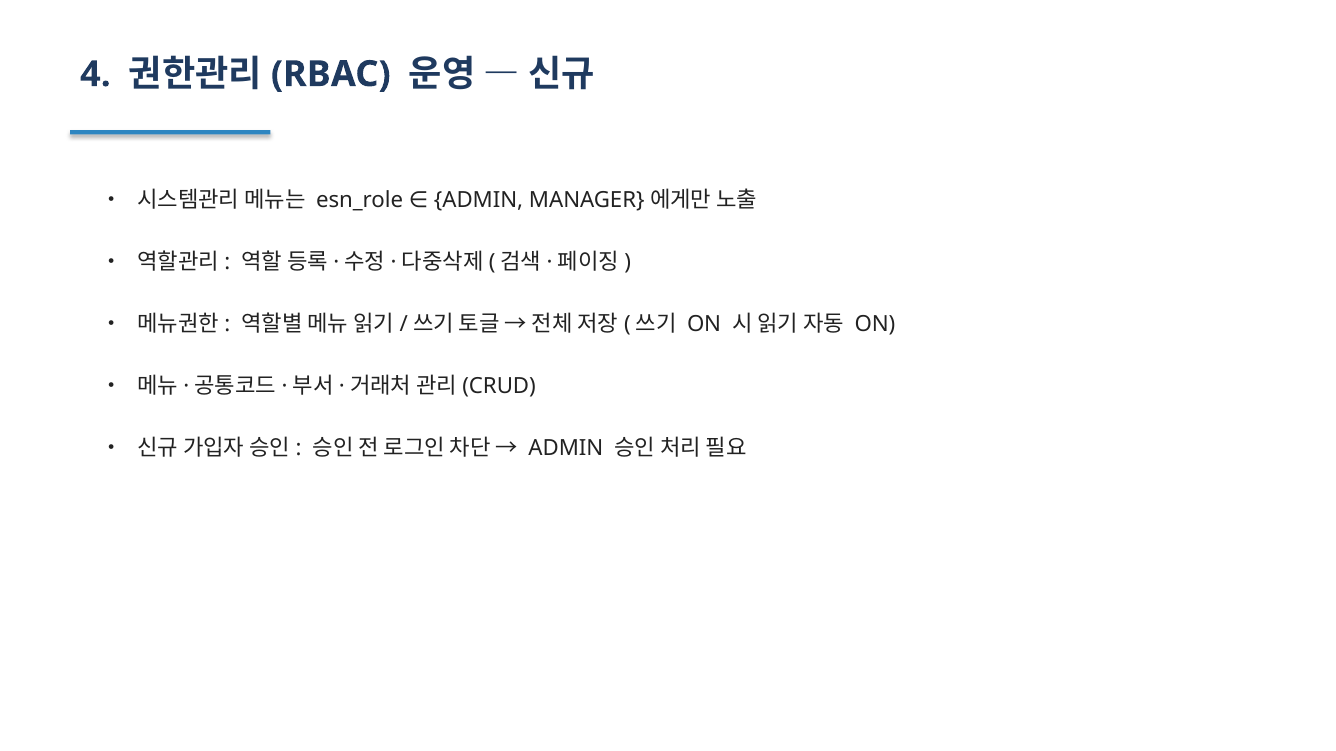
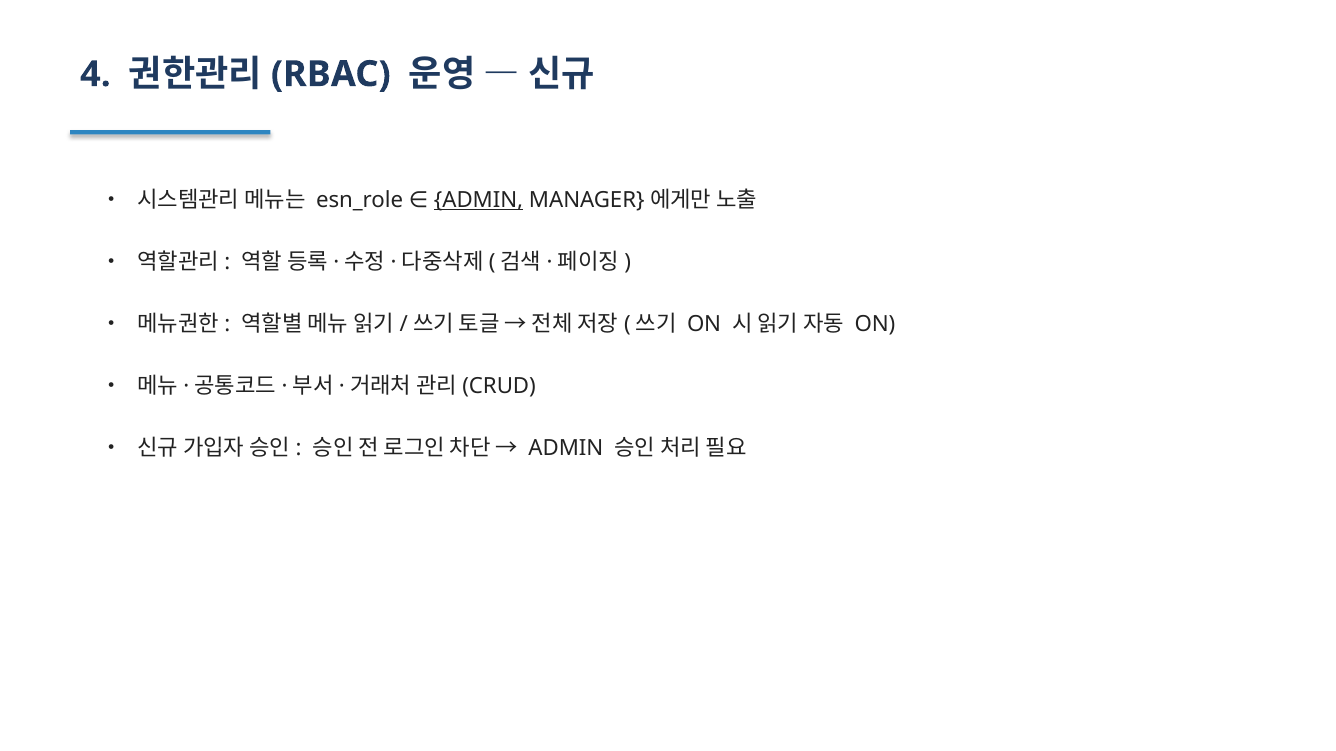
ADMIN at (479, 200) underline: none -> present
